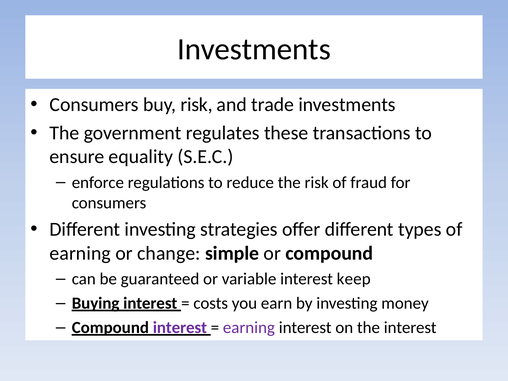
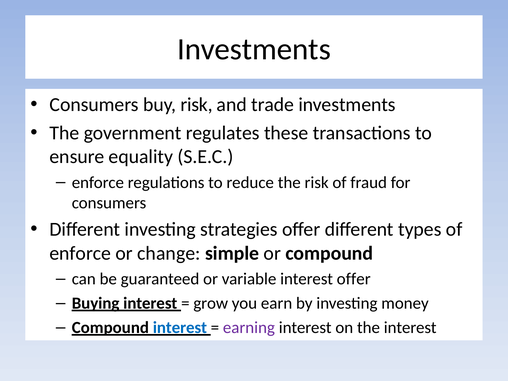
earning at (80, 253): earning -> enforce
interest keep: keep -> offer
costs: costs -> grow
interest at (180, 328) colour: purple -> blue
